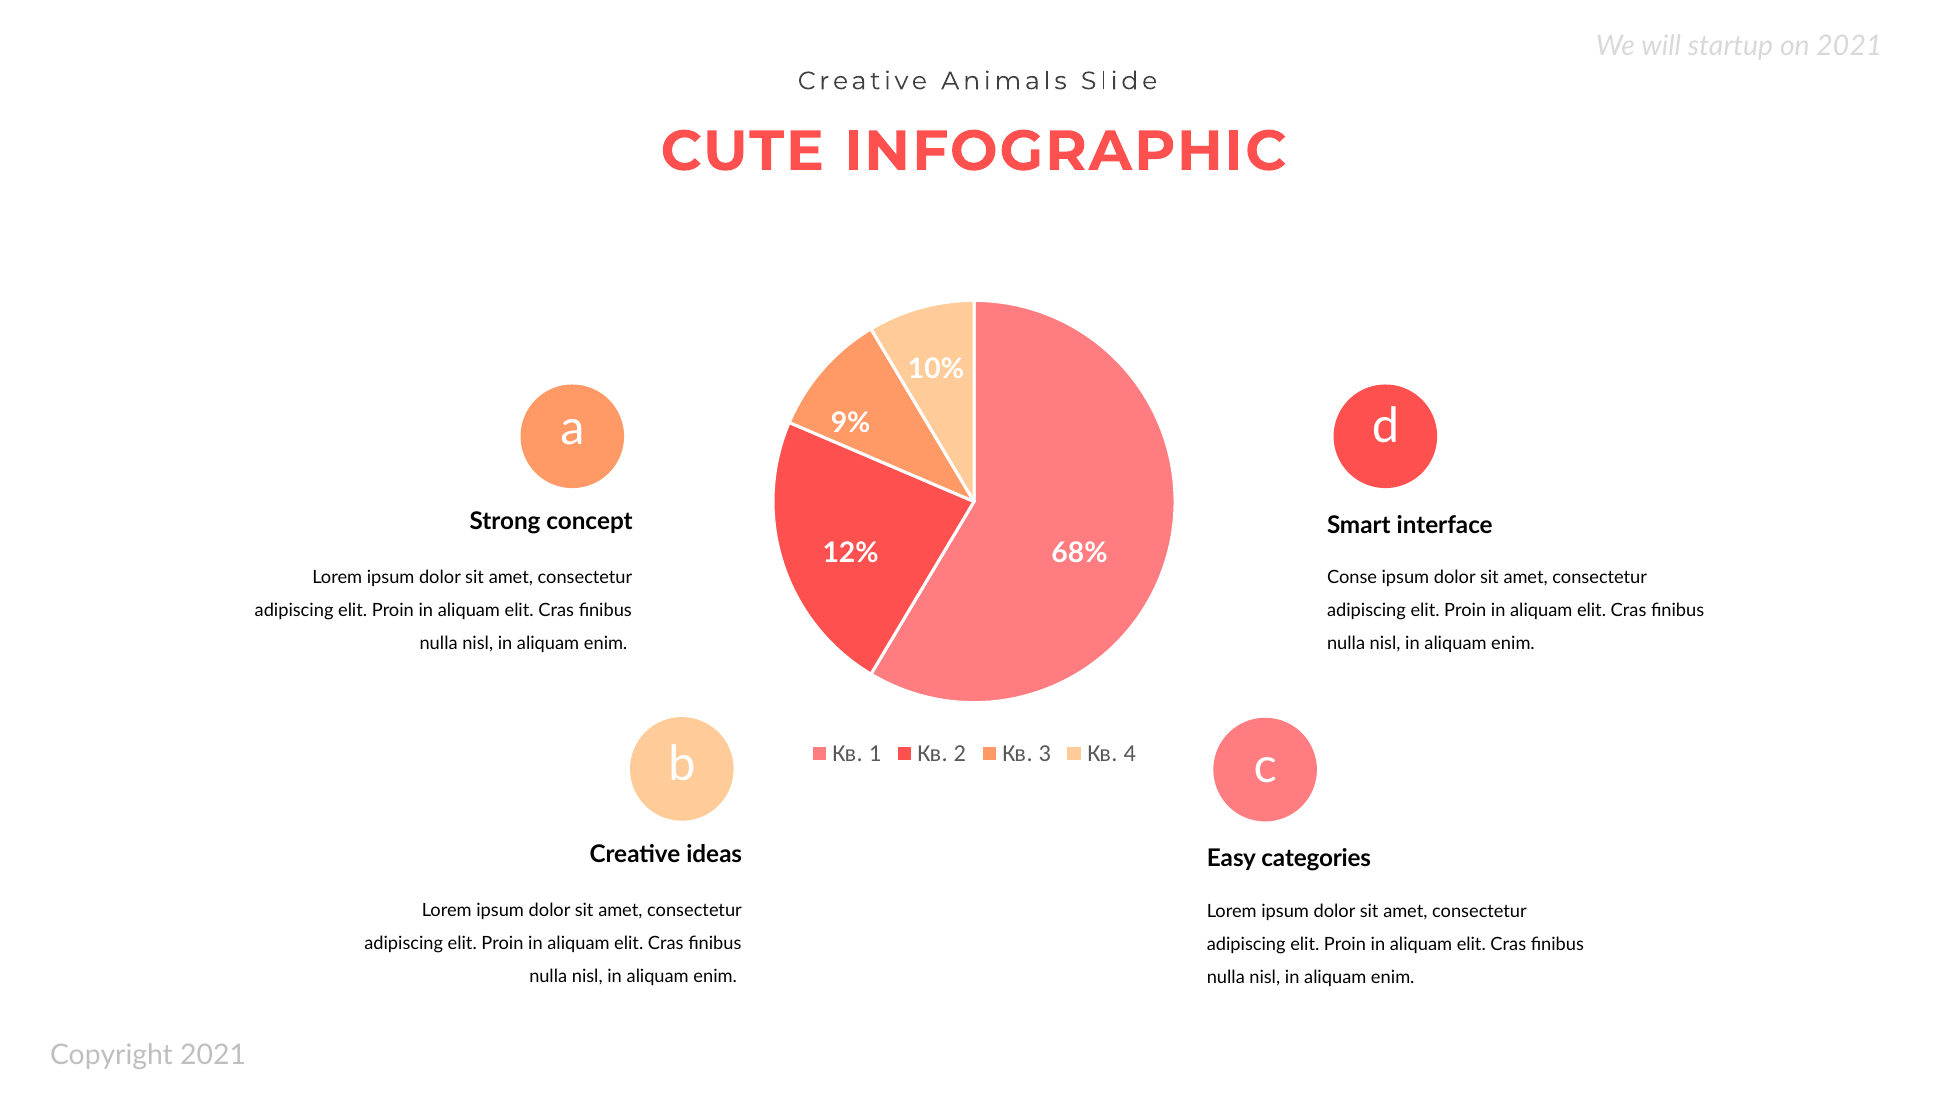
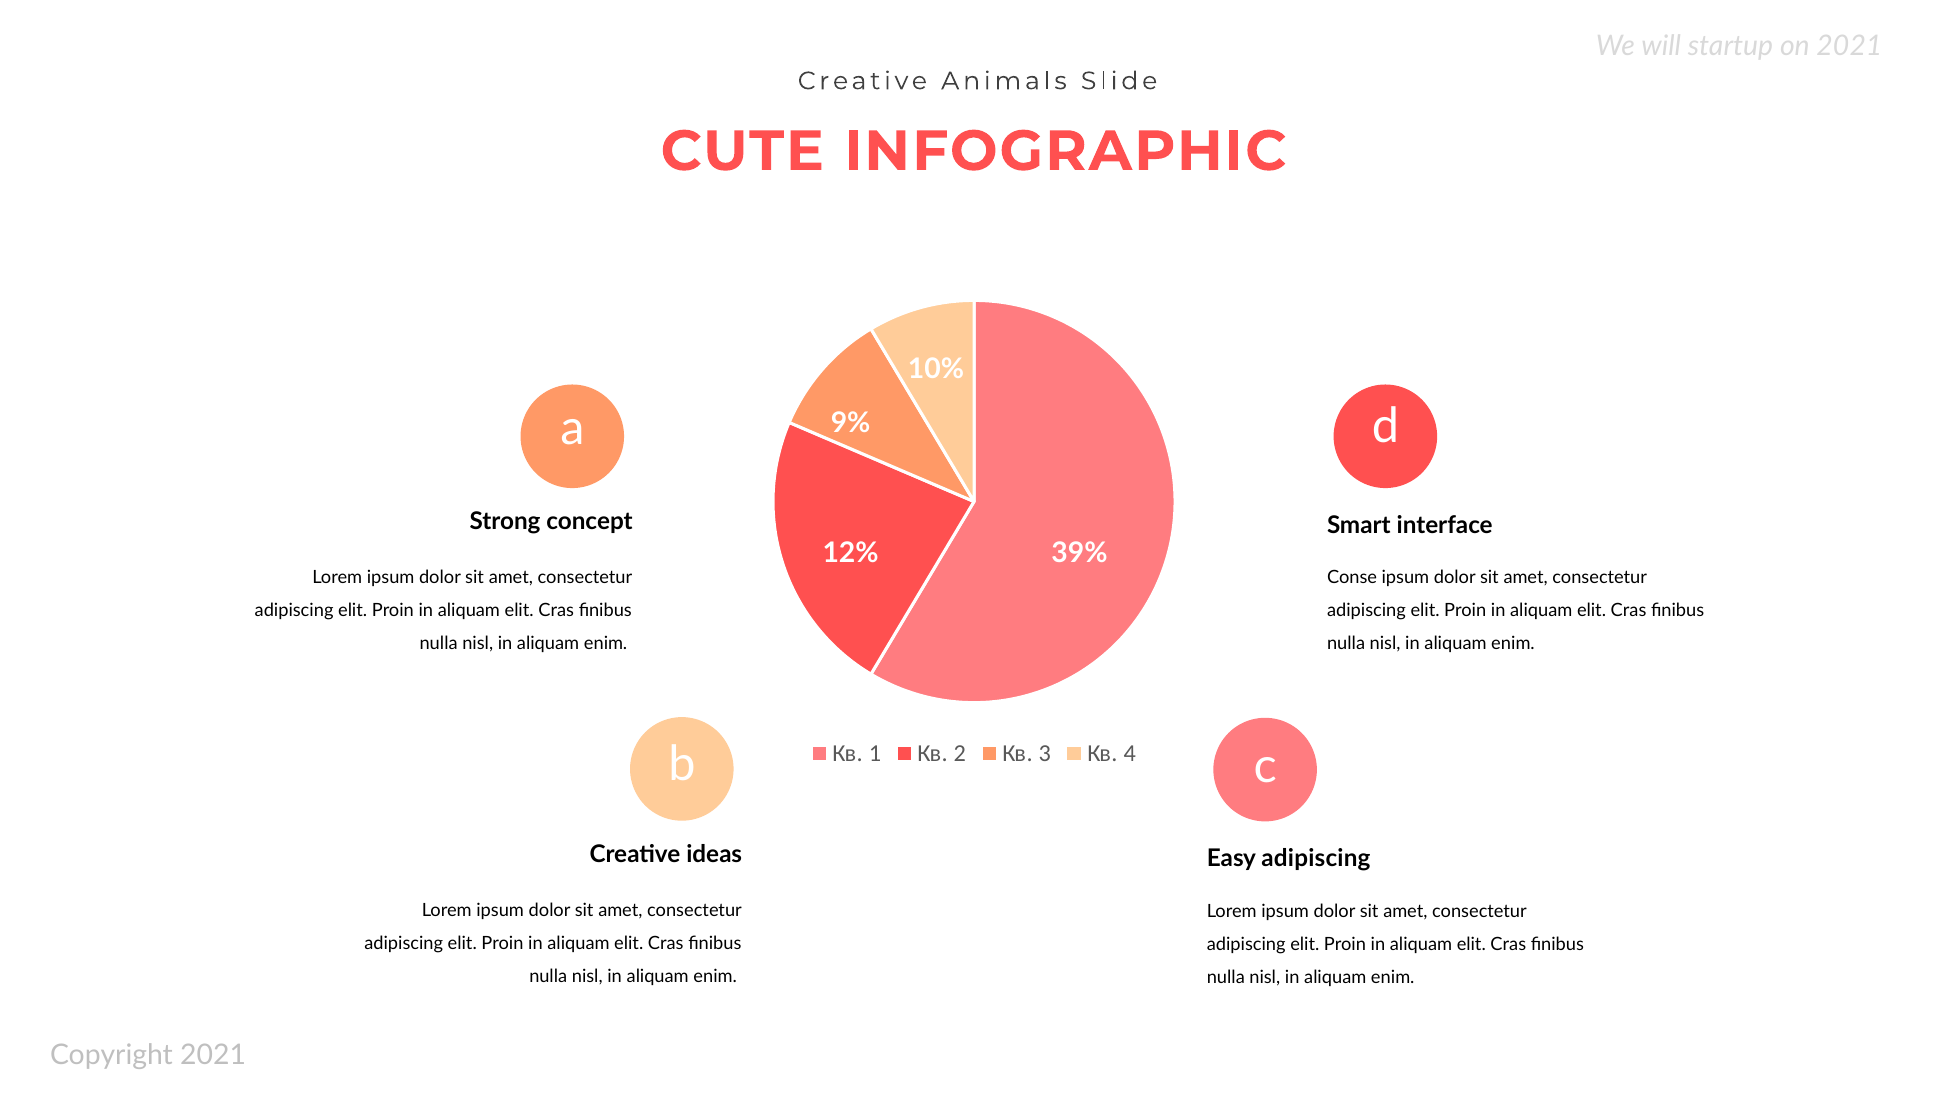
68%: 68% -> 39%
Easy categories: categories -> adipiscing
